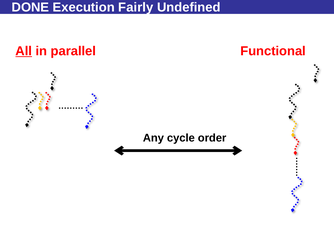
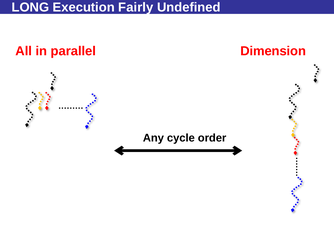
DONE: DONE -> LONG
All underline: present -> none
Functional: Functional -> Dimension
